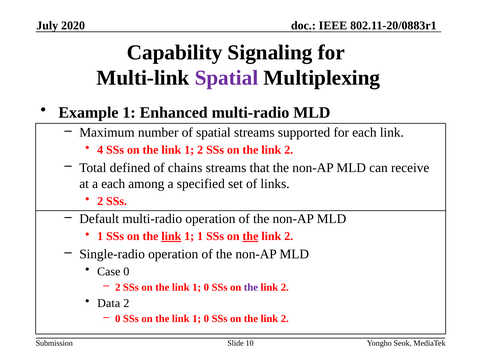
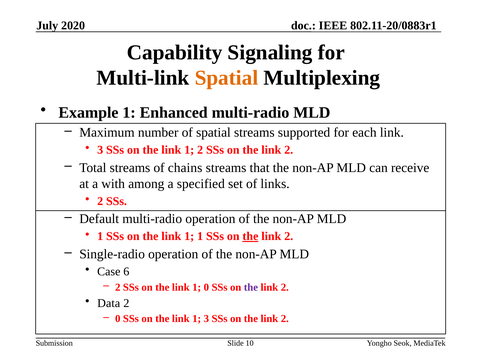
Spatial at (226, 78) colour: purple -> orange
4 at (100, 150): 4 -> 3
Total defined: defined -> streams
a each: each -> with
link at (171, 236) underline: present -> none
Case 0: 0 -> 6
0 at (206, 319): 0 -> 3
